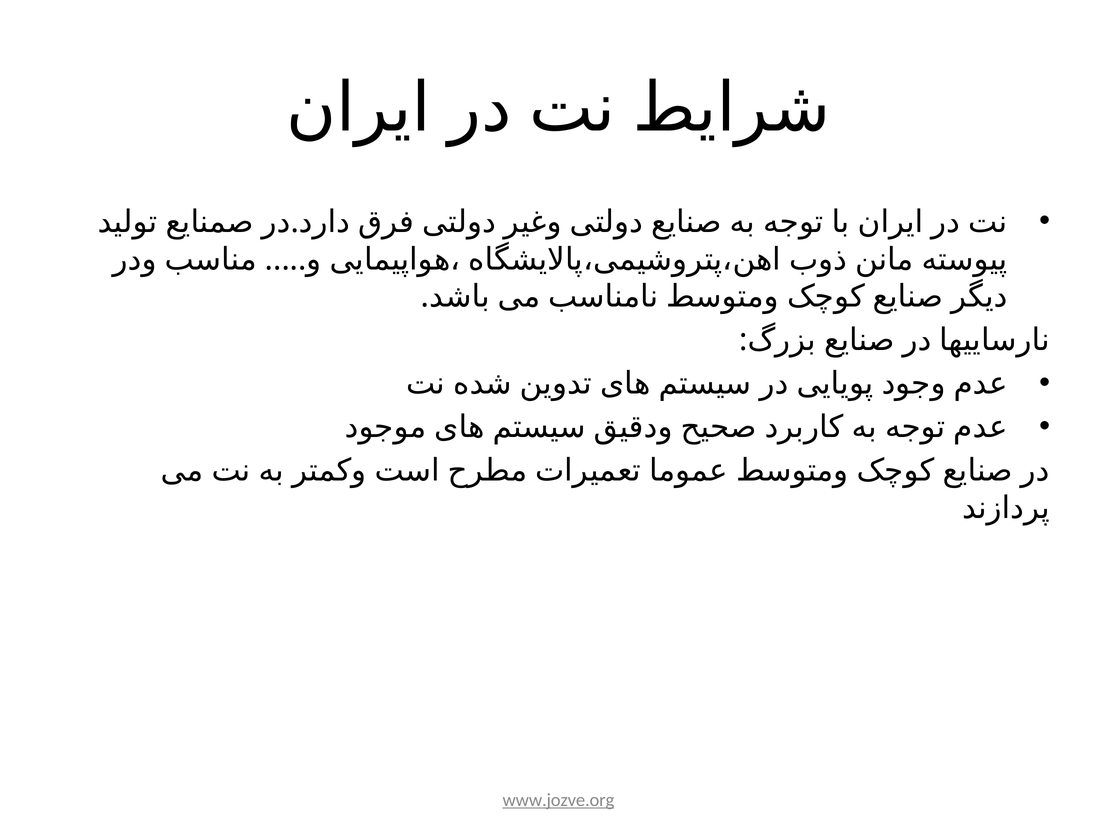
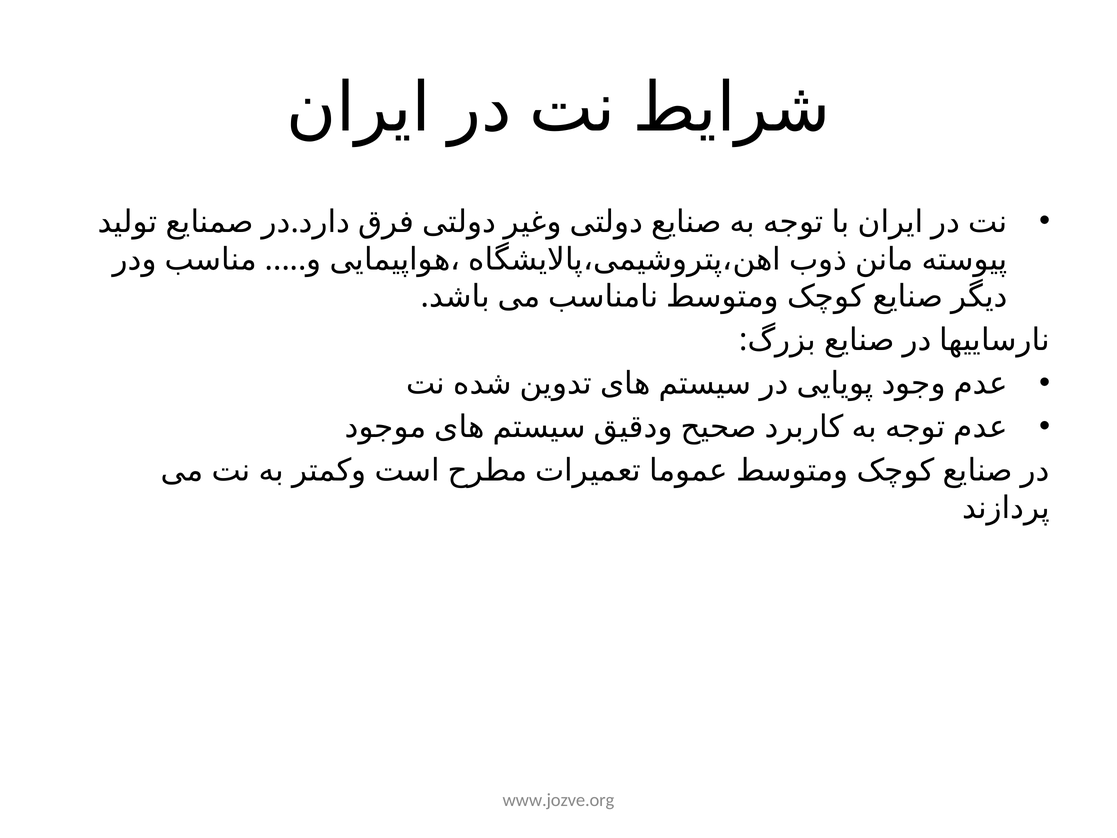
www.jozve.org underline: present -> none
